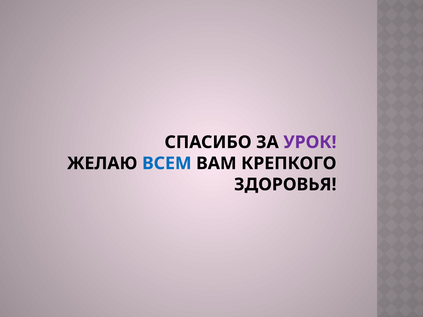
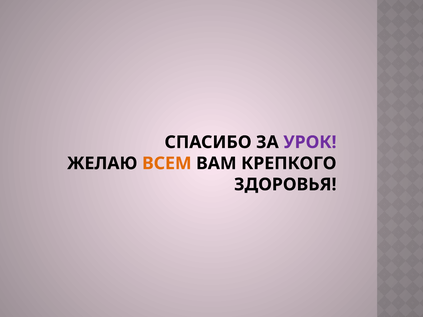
ВСЕМ colour: blue -> orange
